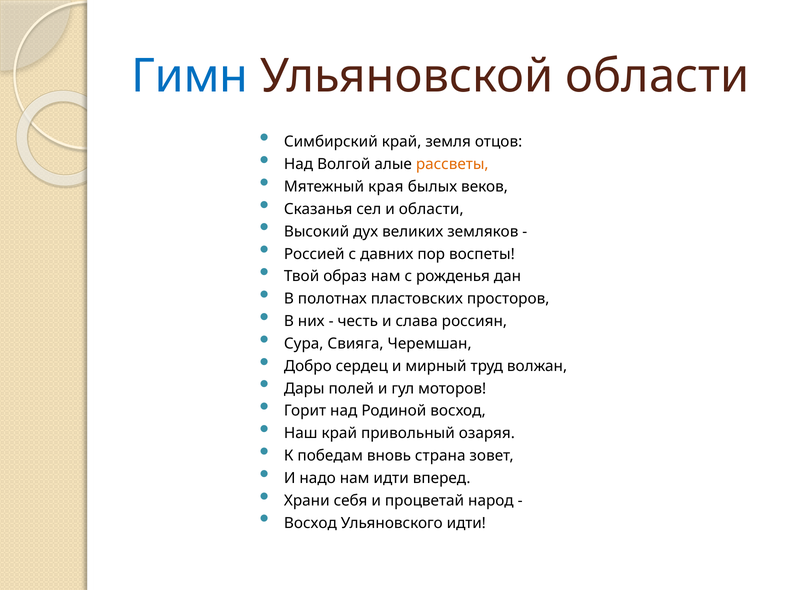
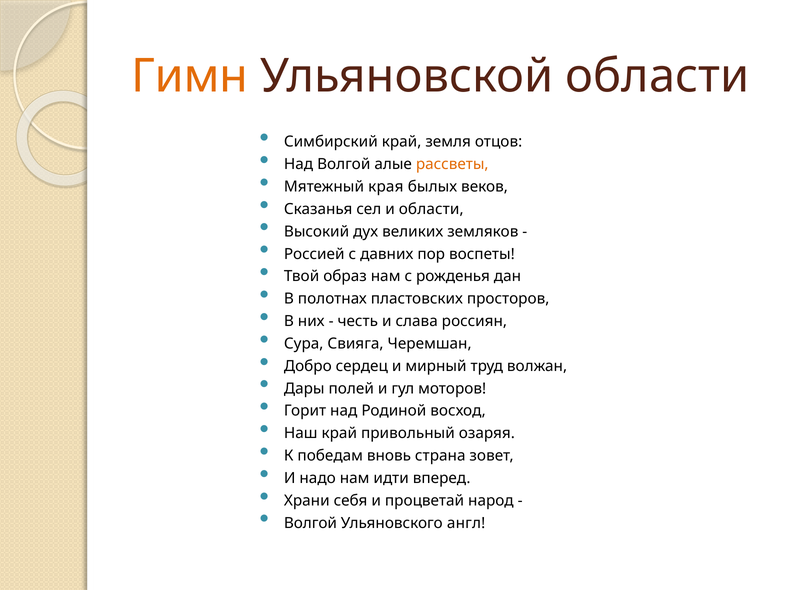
Гимн colour: blue -> orange
Восход at (310, 523): Восход -> Волгой
Ульяновского идти: идти -> англ
